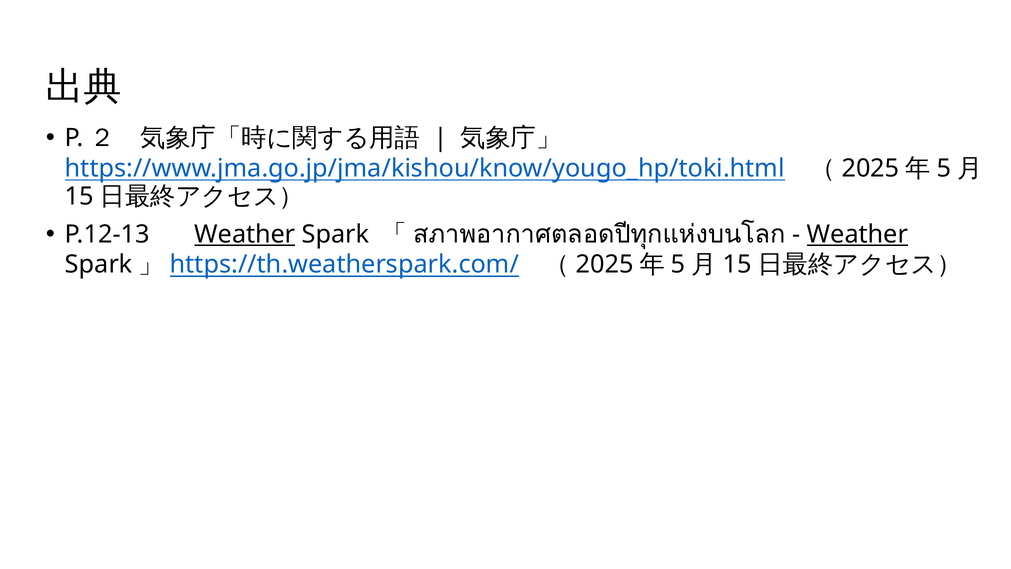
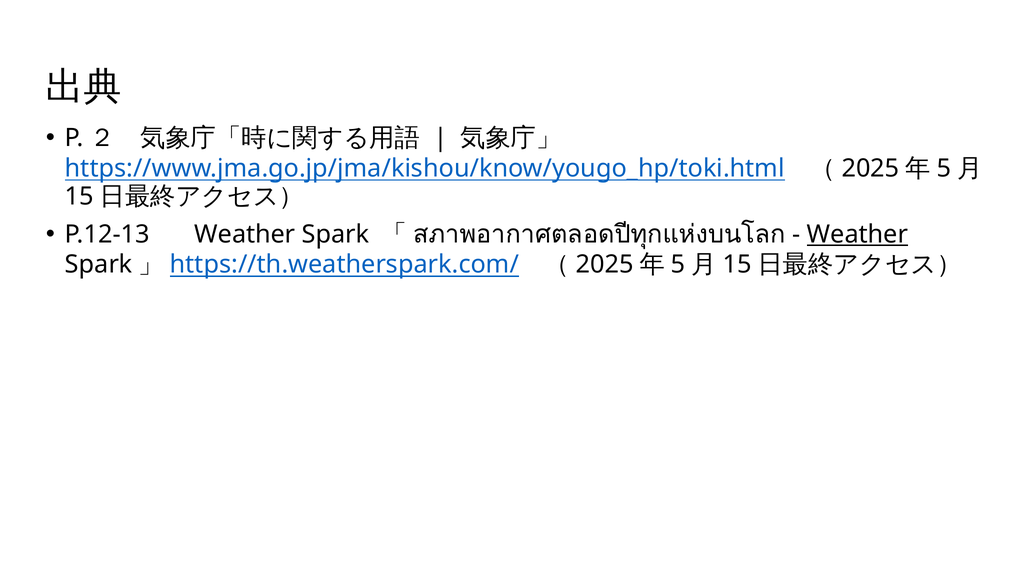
Weather at (245, 234) underline: present -> none
